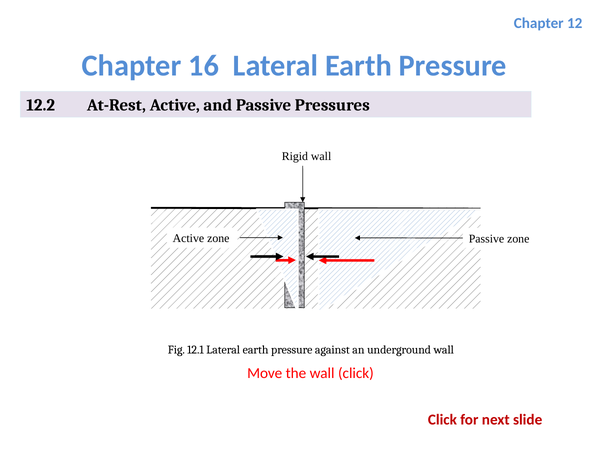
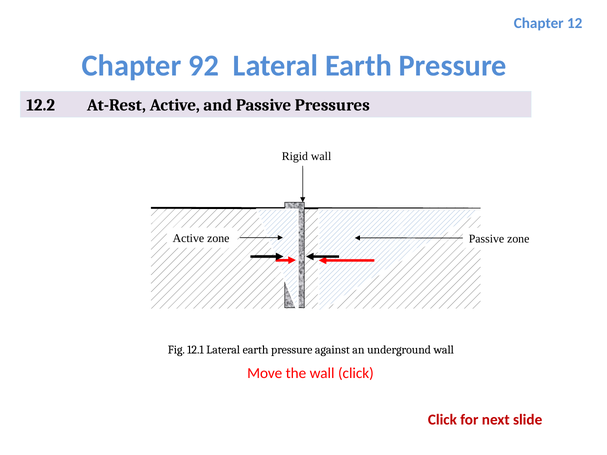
16: 16 -> 92
